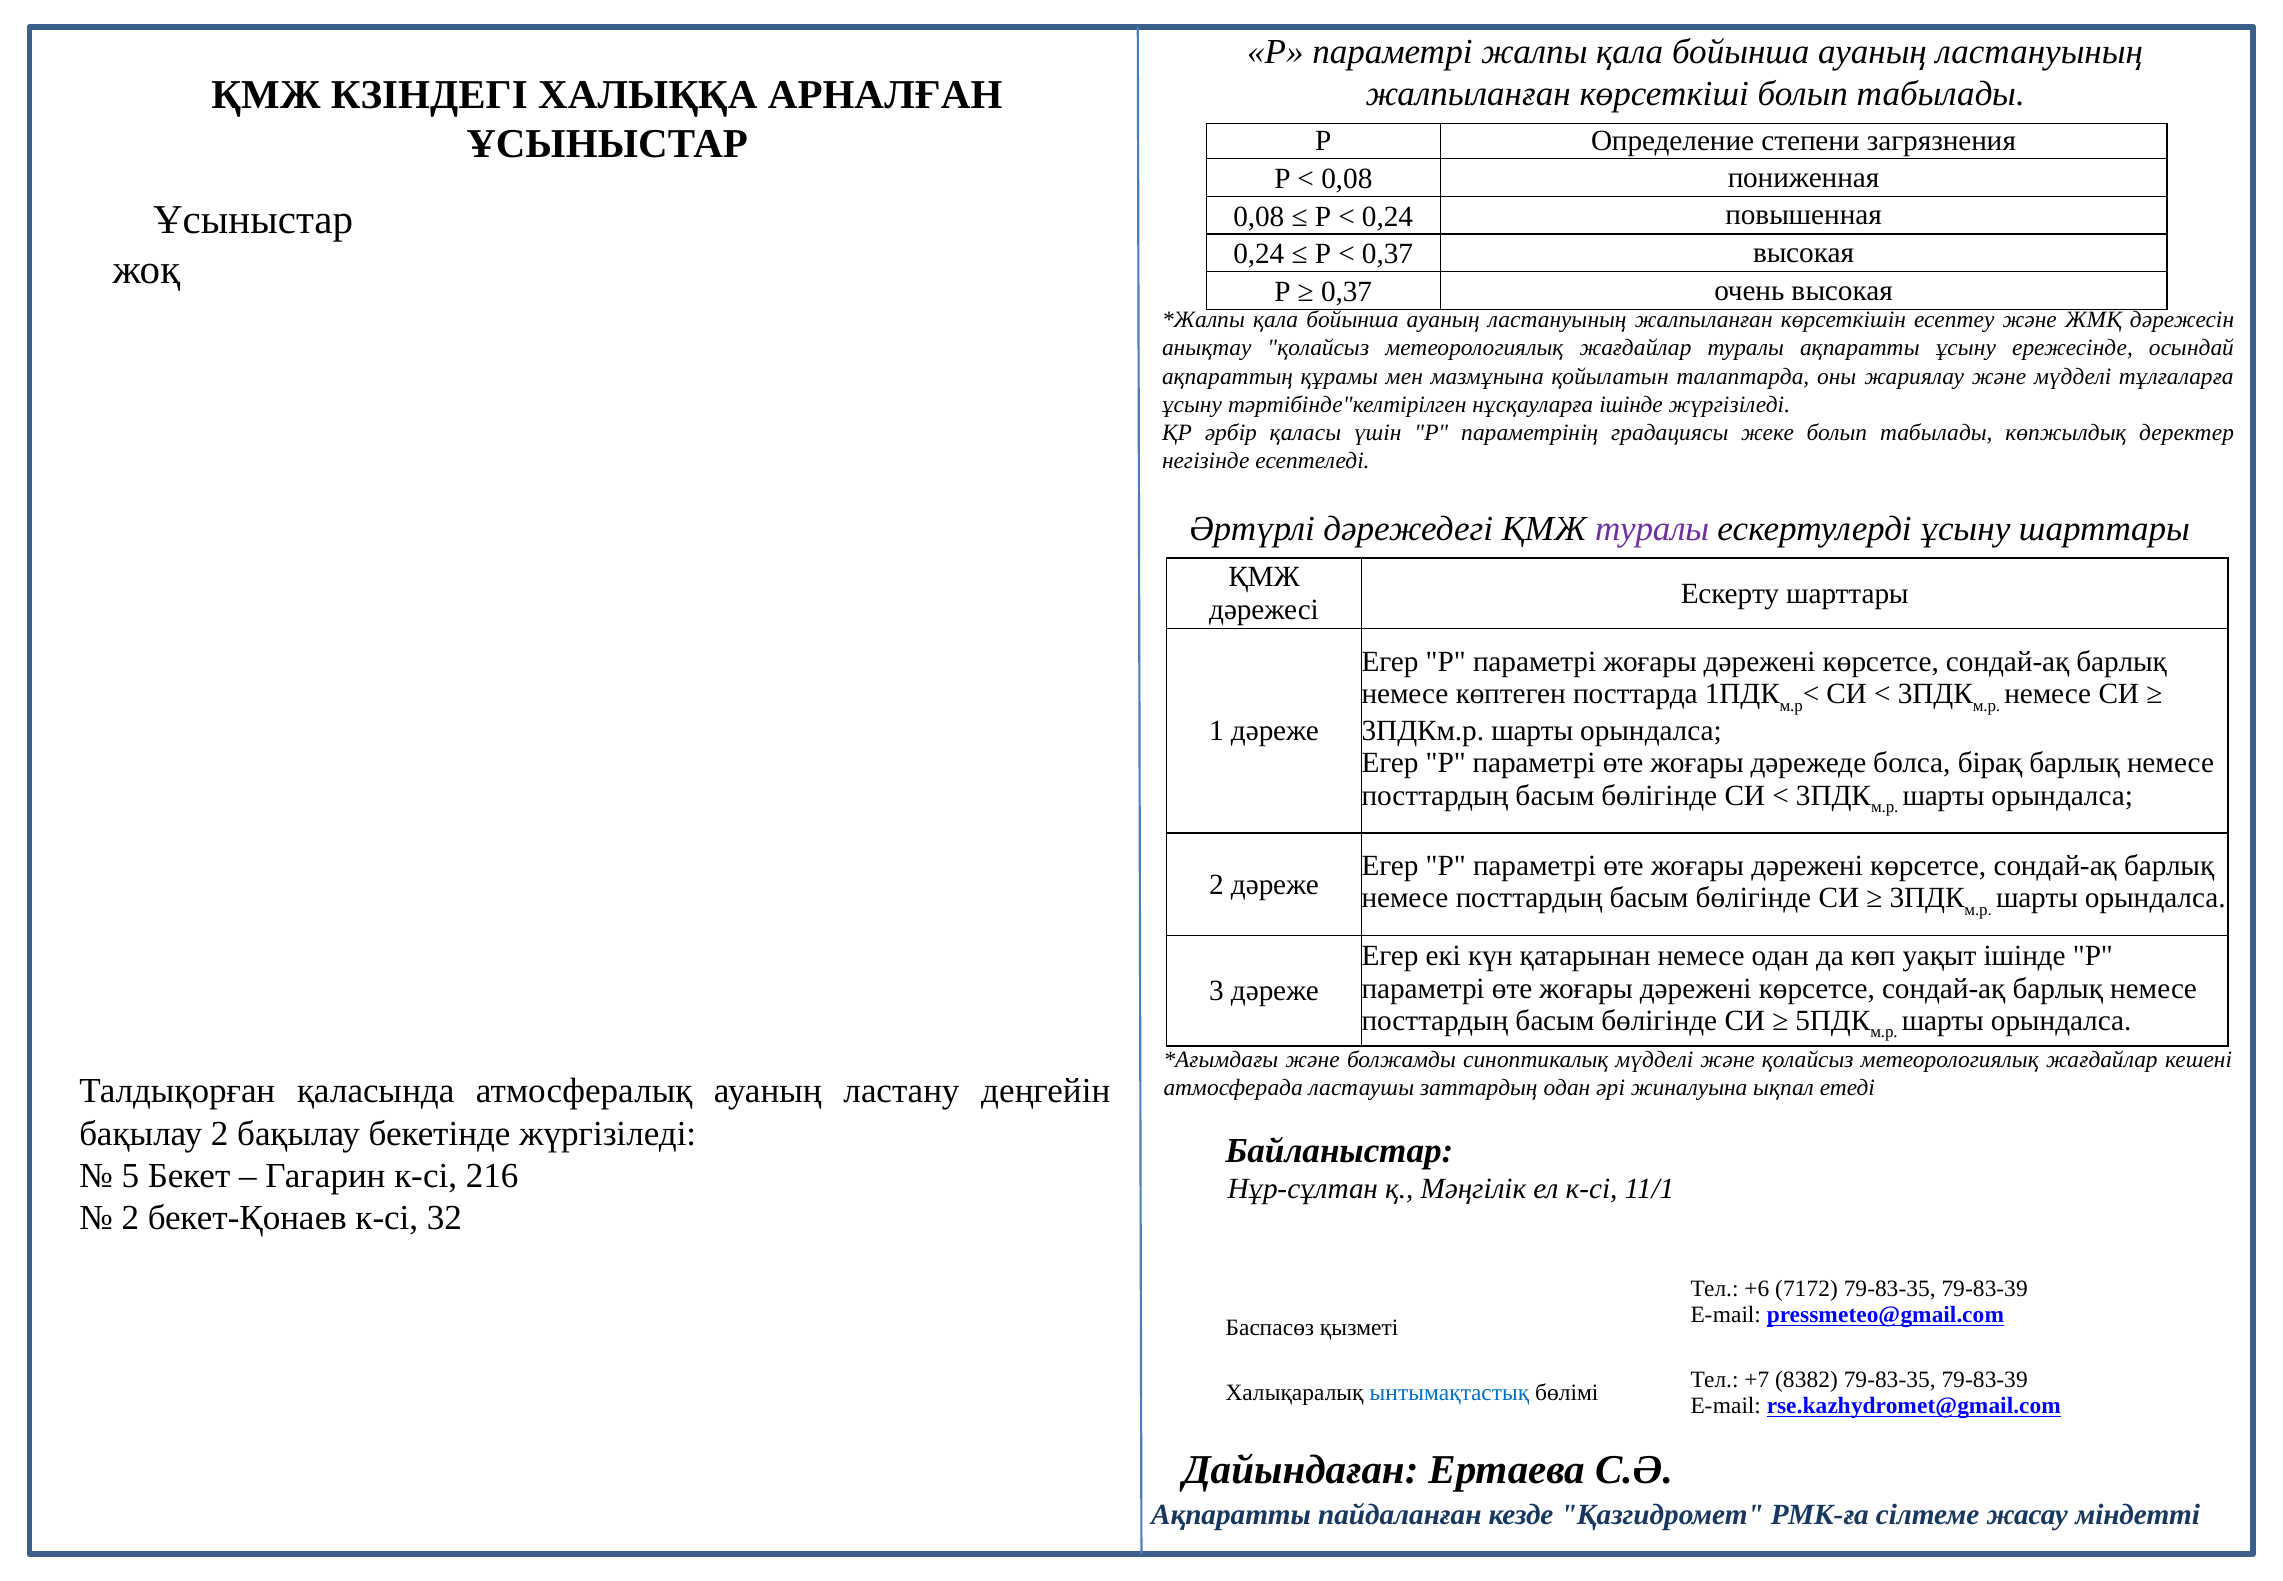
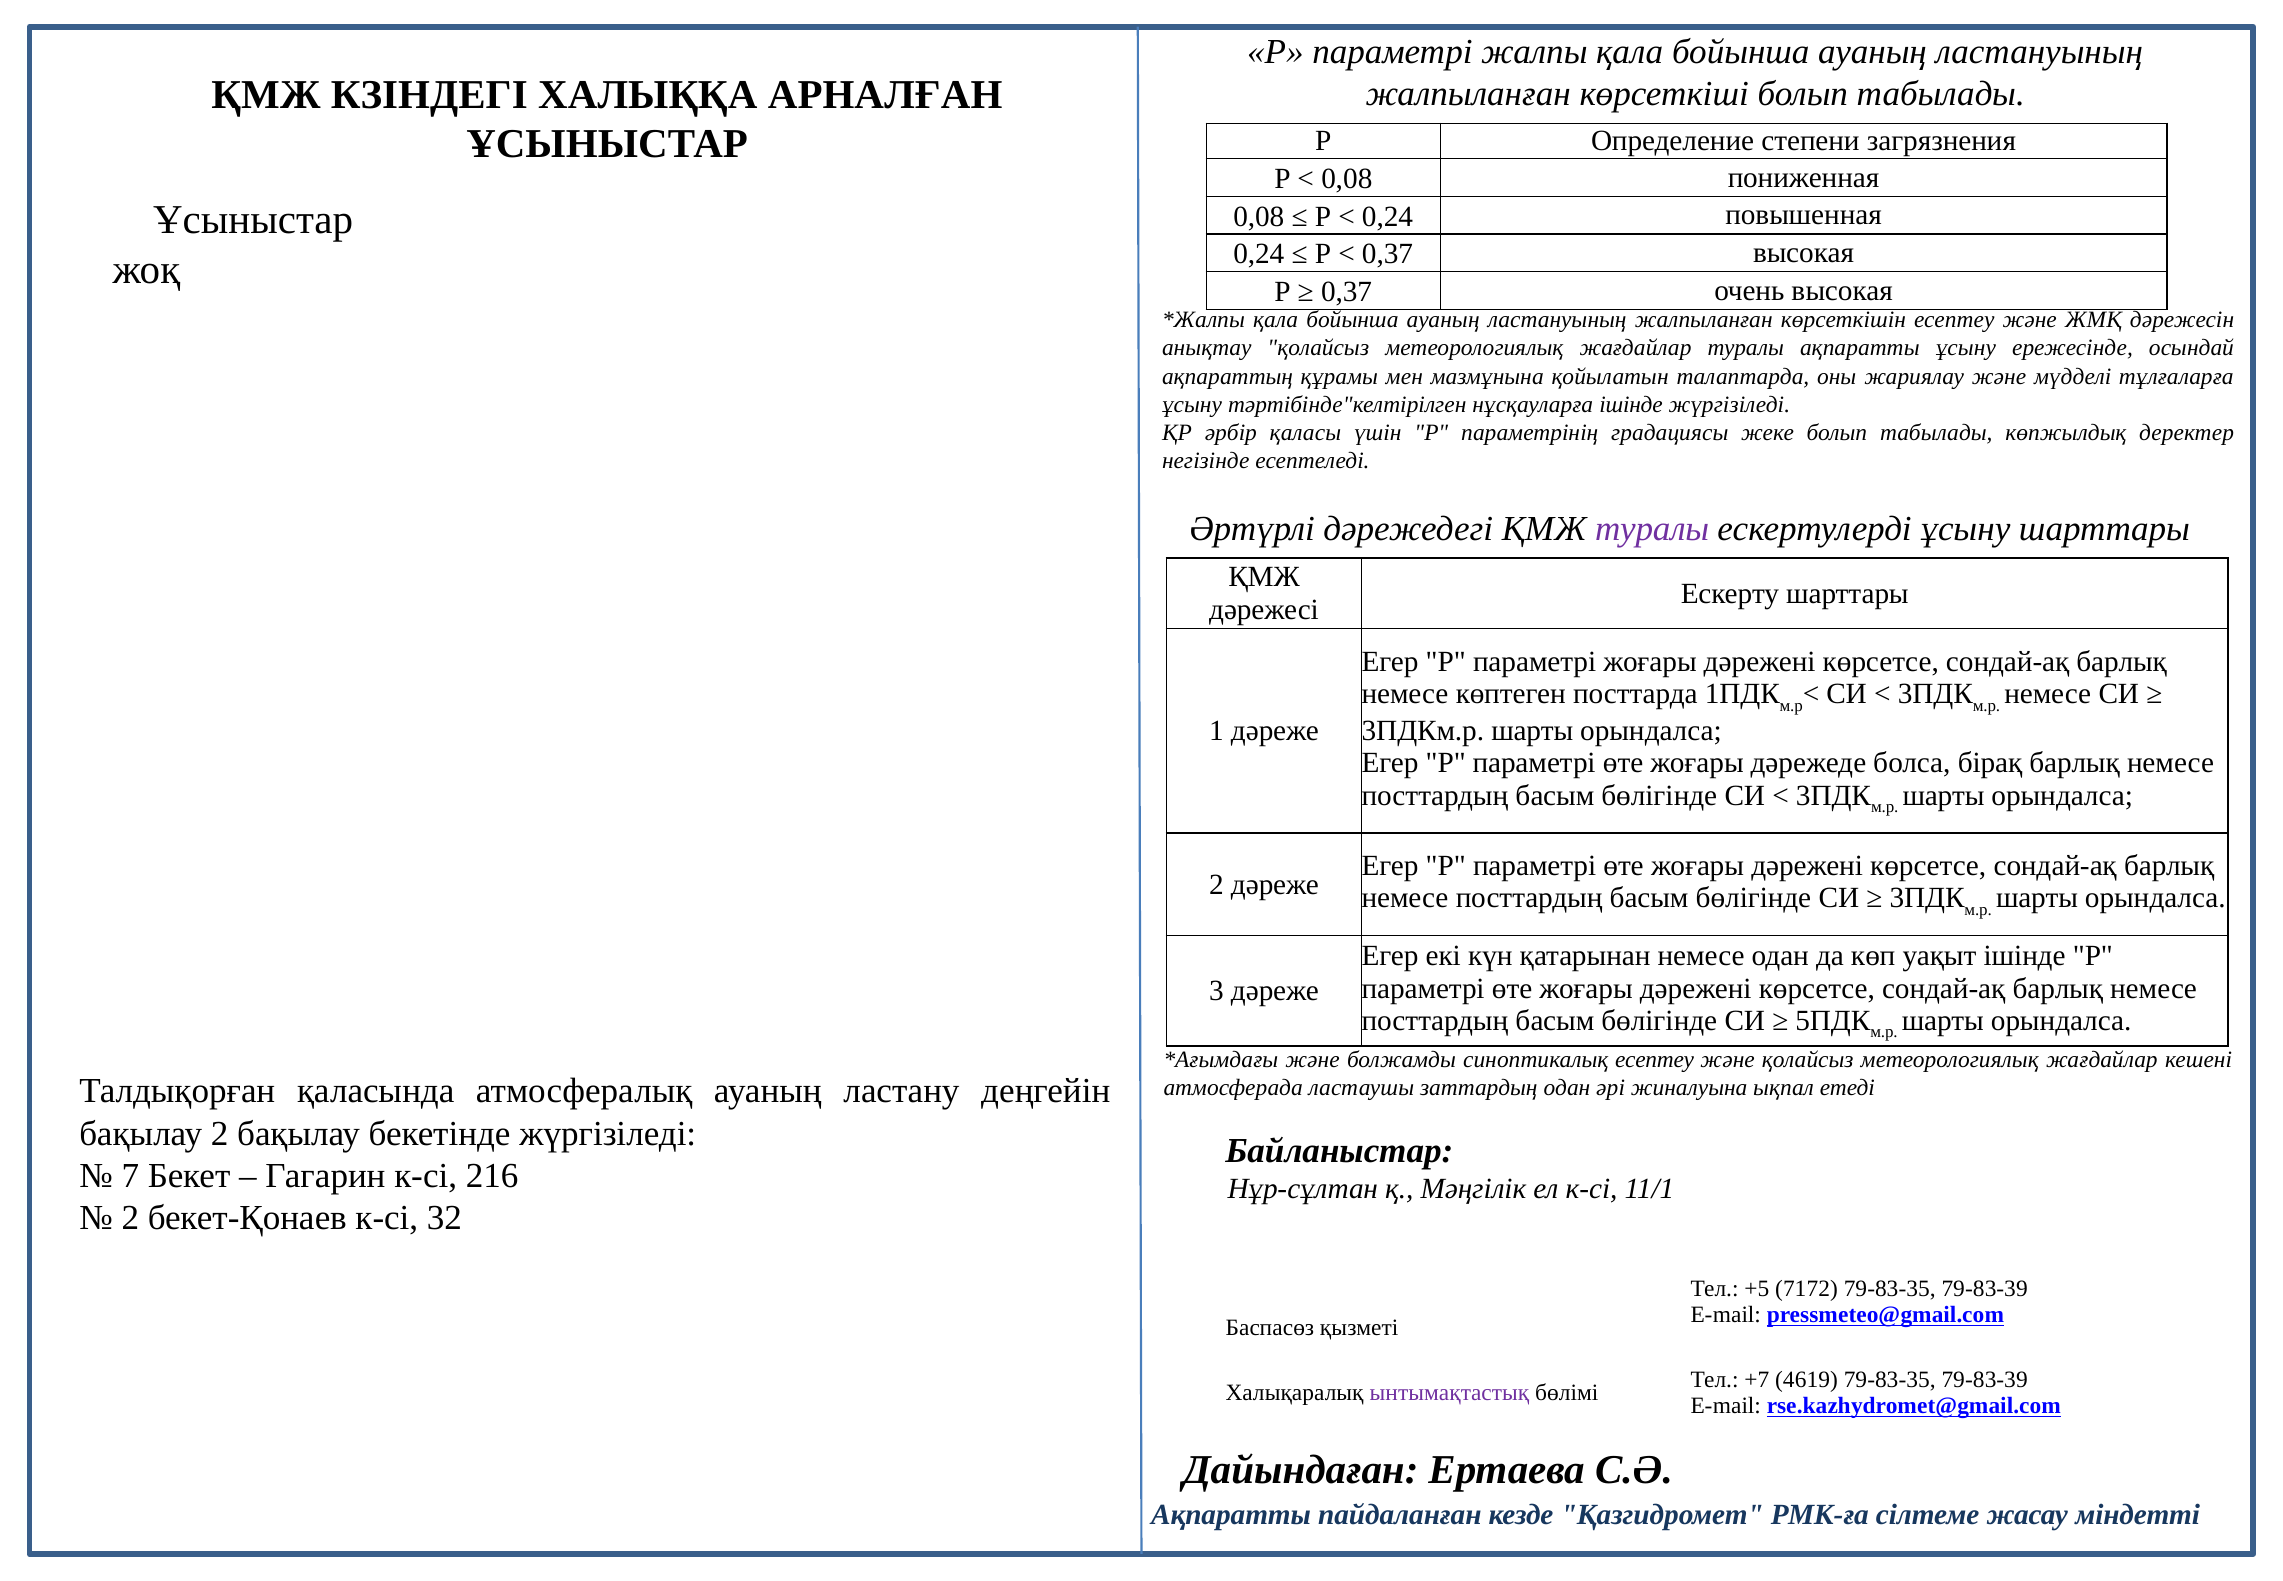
синоптикалық мүдделі: мүдделі -> есептеу
5: 5 -> 7
+6: +6 -> +5
8382: 8382 -> 4619
ынтымақтастық colour: blue -> purple
